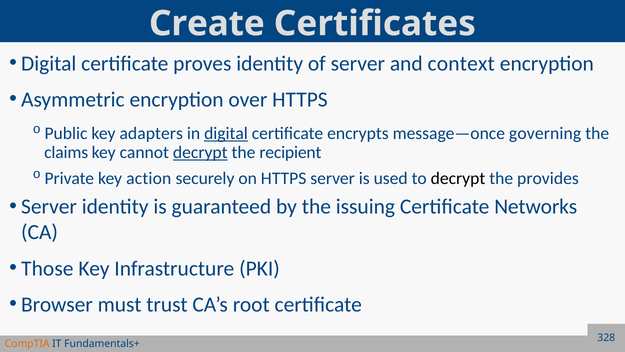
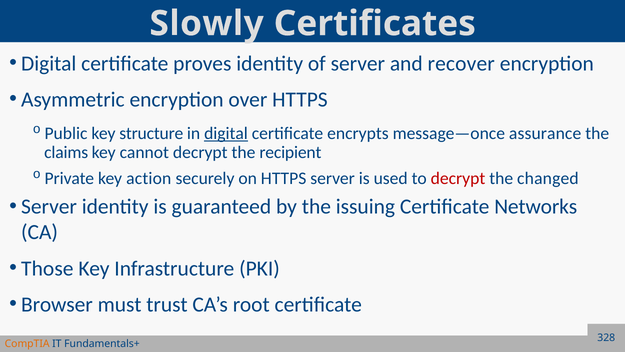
Create: Create -> Slowly
context: context -> recover
adapters: adapters -> structure
governing: governing -> assurance
decrypt at (200, 152) underline: present -> none
decrypt at (458, 178) colour: black -> red
provides: provides -> changed
